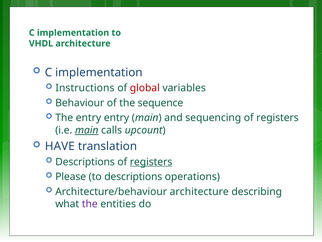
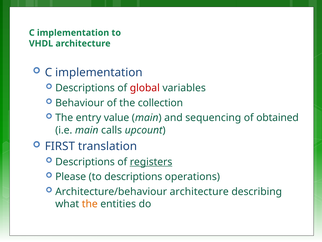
Instructions at (85, 88): Instructions -> Descriptions
sequence: sequence -> collection
entry entry: entry -> value
sequencing of registers: registers -> obtained
main at (87, 130) underline: present -> none
HAVE: HAVE -> FIRST
the at (90, 204) colour: purple -> orange
